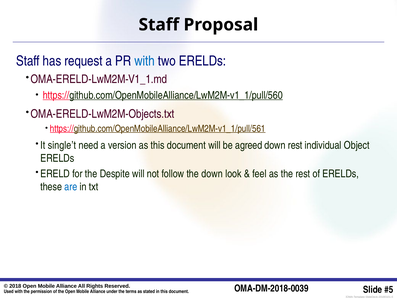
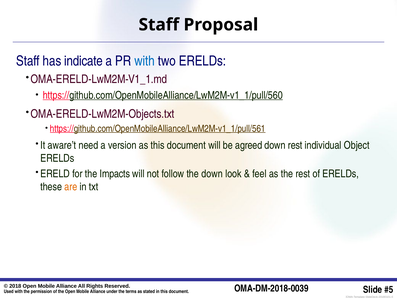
request: request -> indicate
single’t: single’t -> aware’t
Despite: Despite -> Impacts
are colour: blue -> orange
